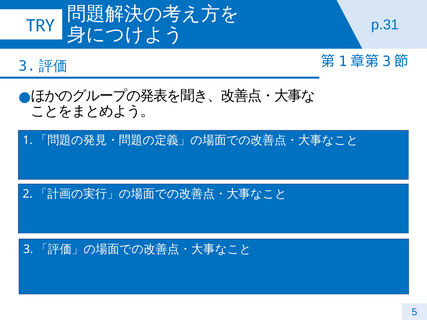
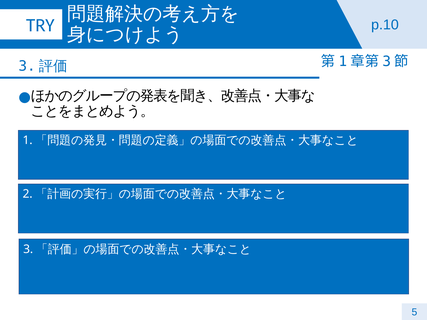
p.31: p.31 -> p.10
